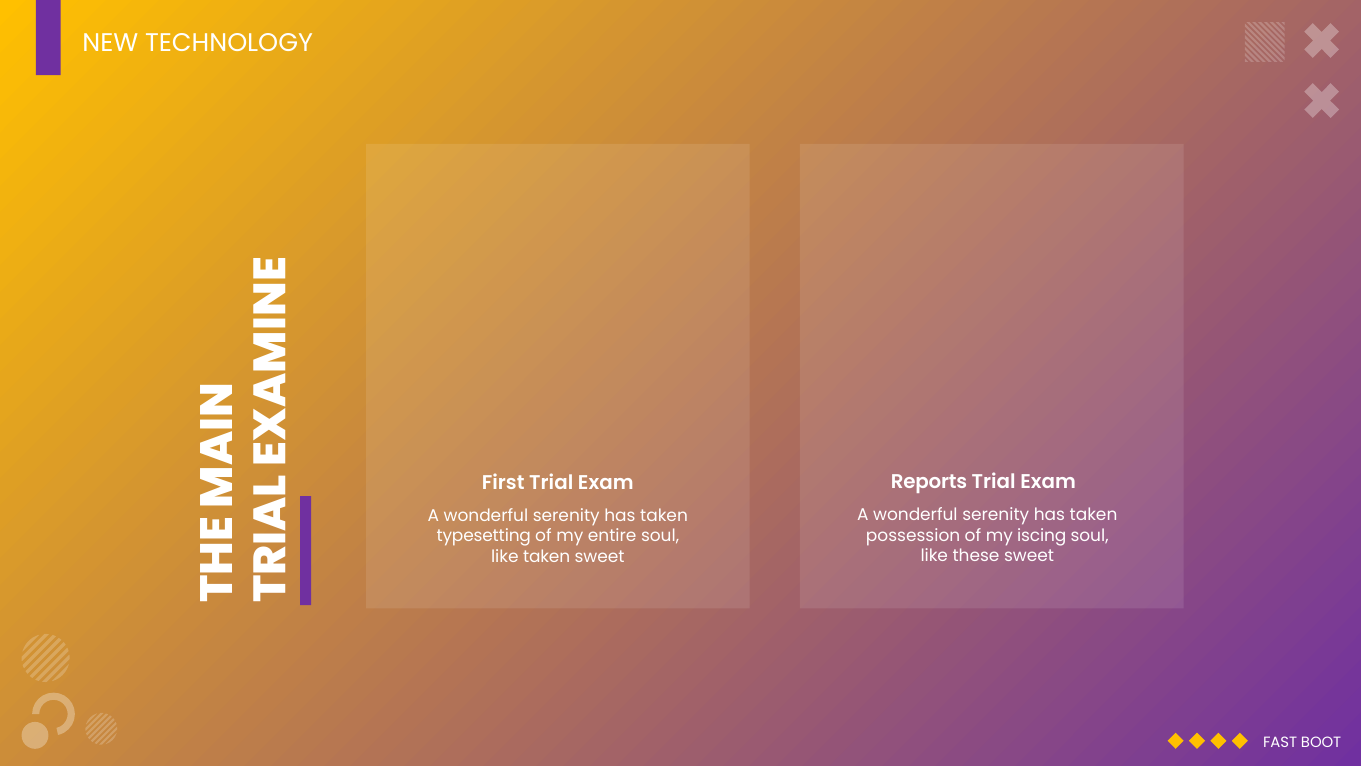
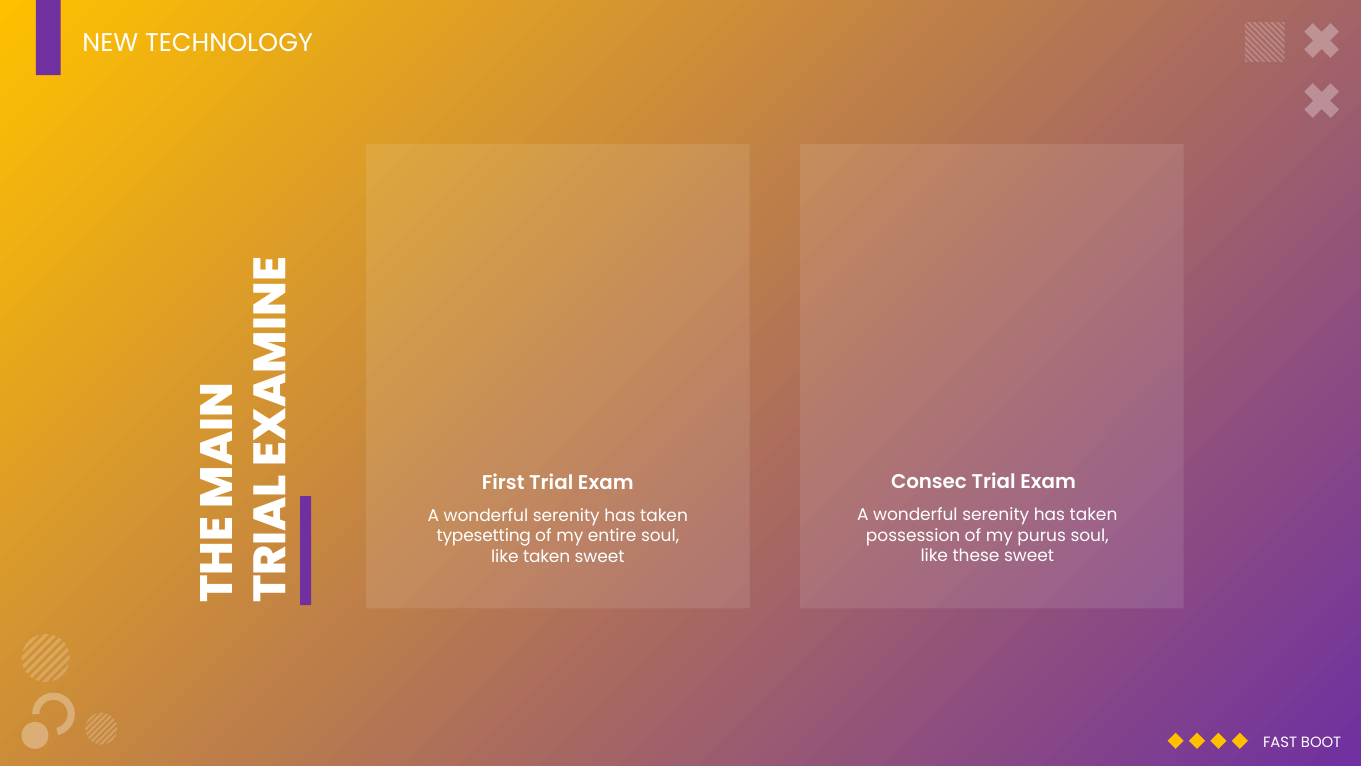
Reports: Reports -> Consec
iscing: iscing -> purus
